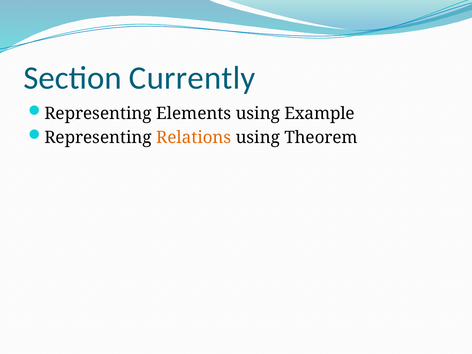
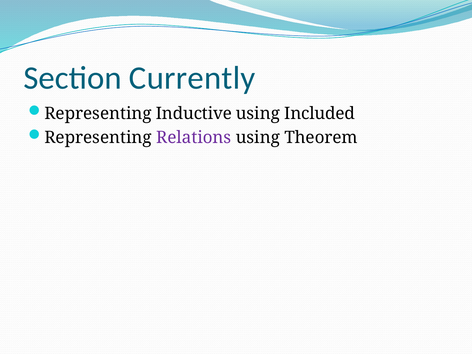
Elements: Elements -> Inductive
Example: Example -> Included
Relations colour: orange -> purple
